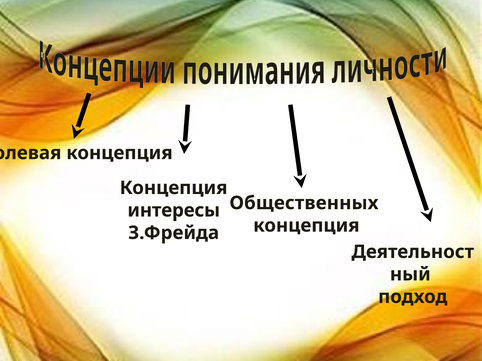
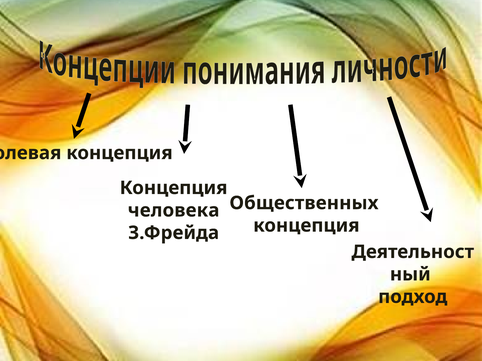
интересы: интересы -> человека
